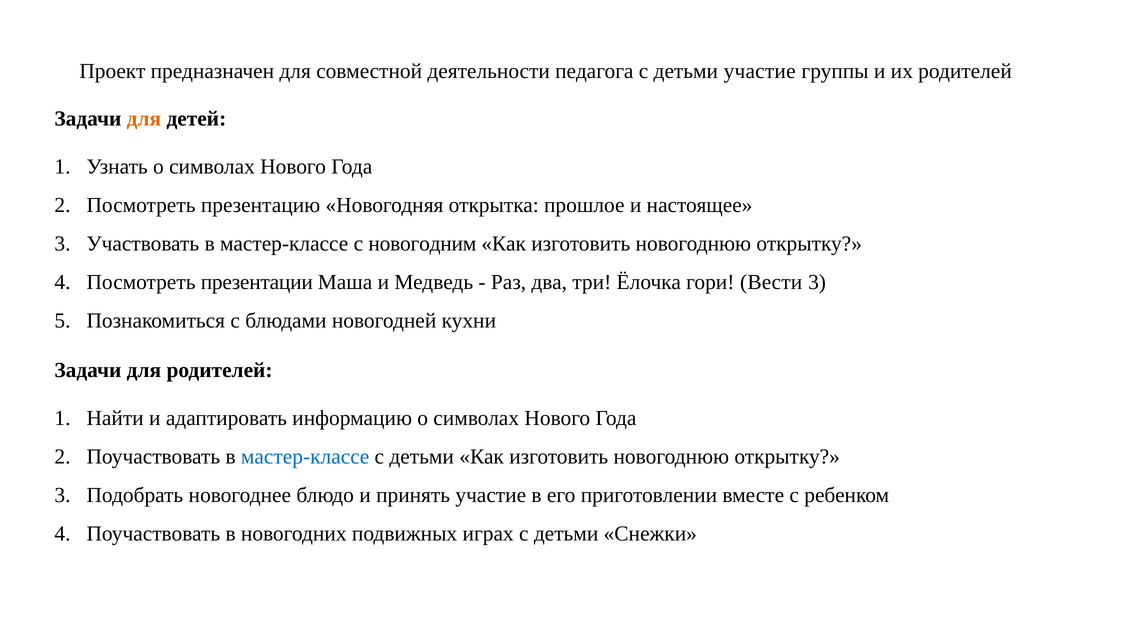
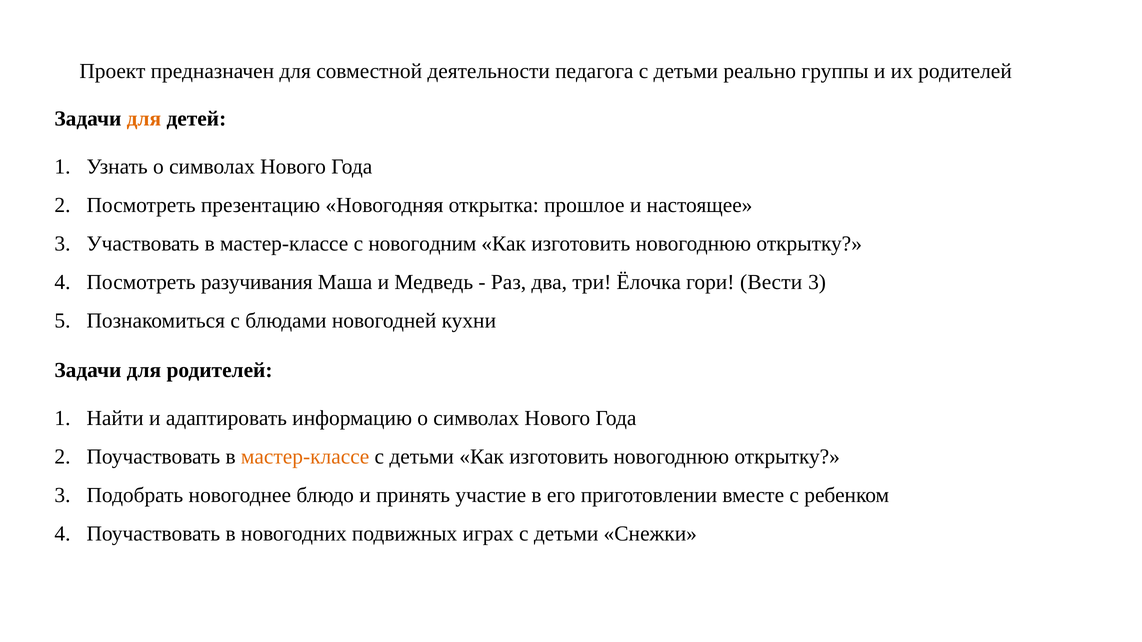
детьми участие: участие -> реально
презентации: презентации -> разучивания
мастер-классе at (305, 457) colour: blue -> orange
